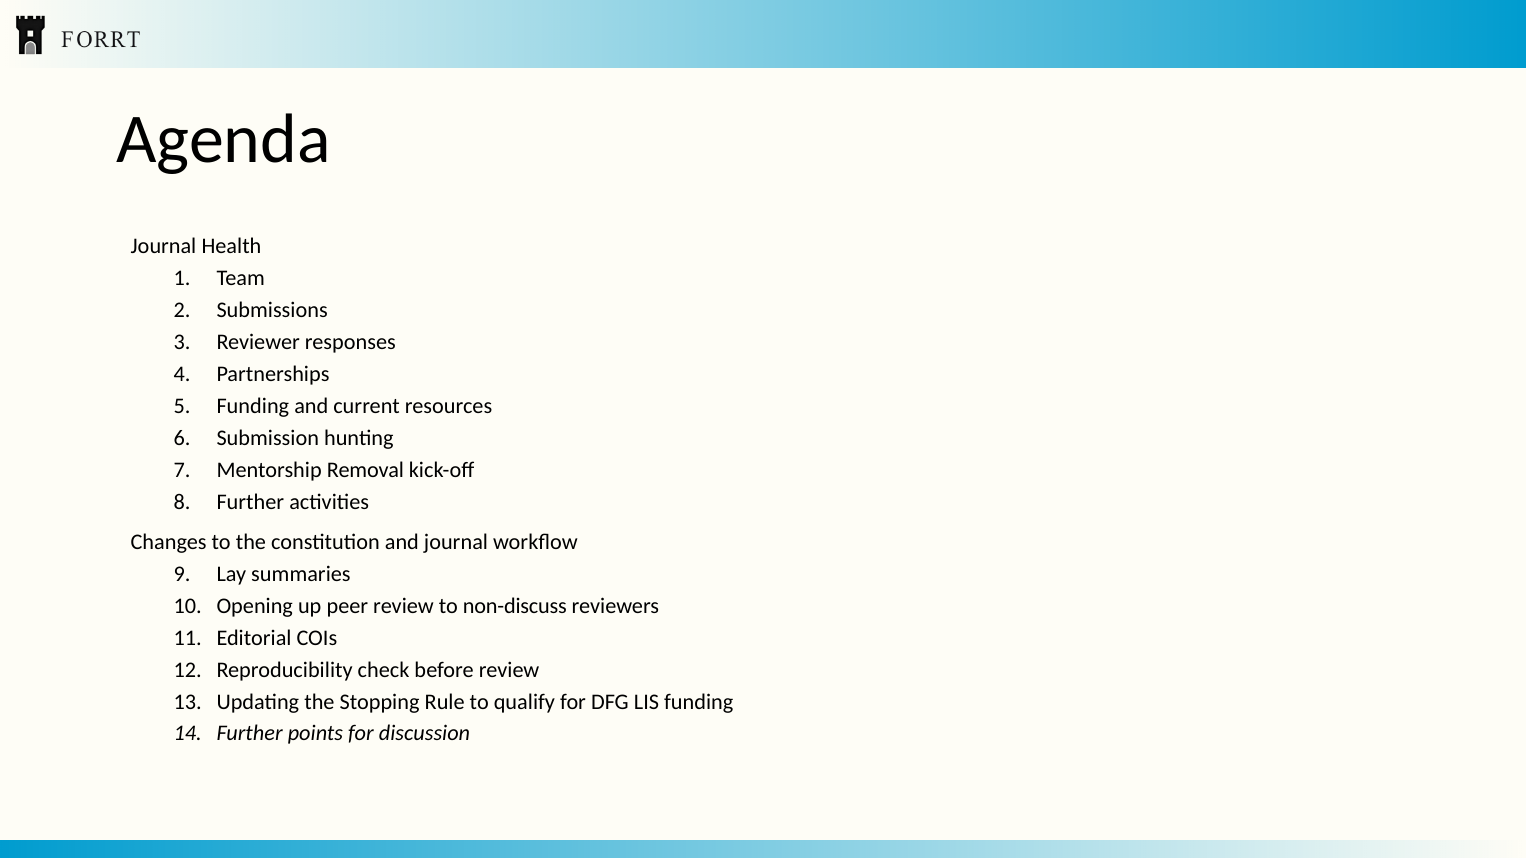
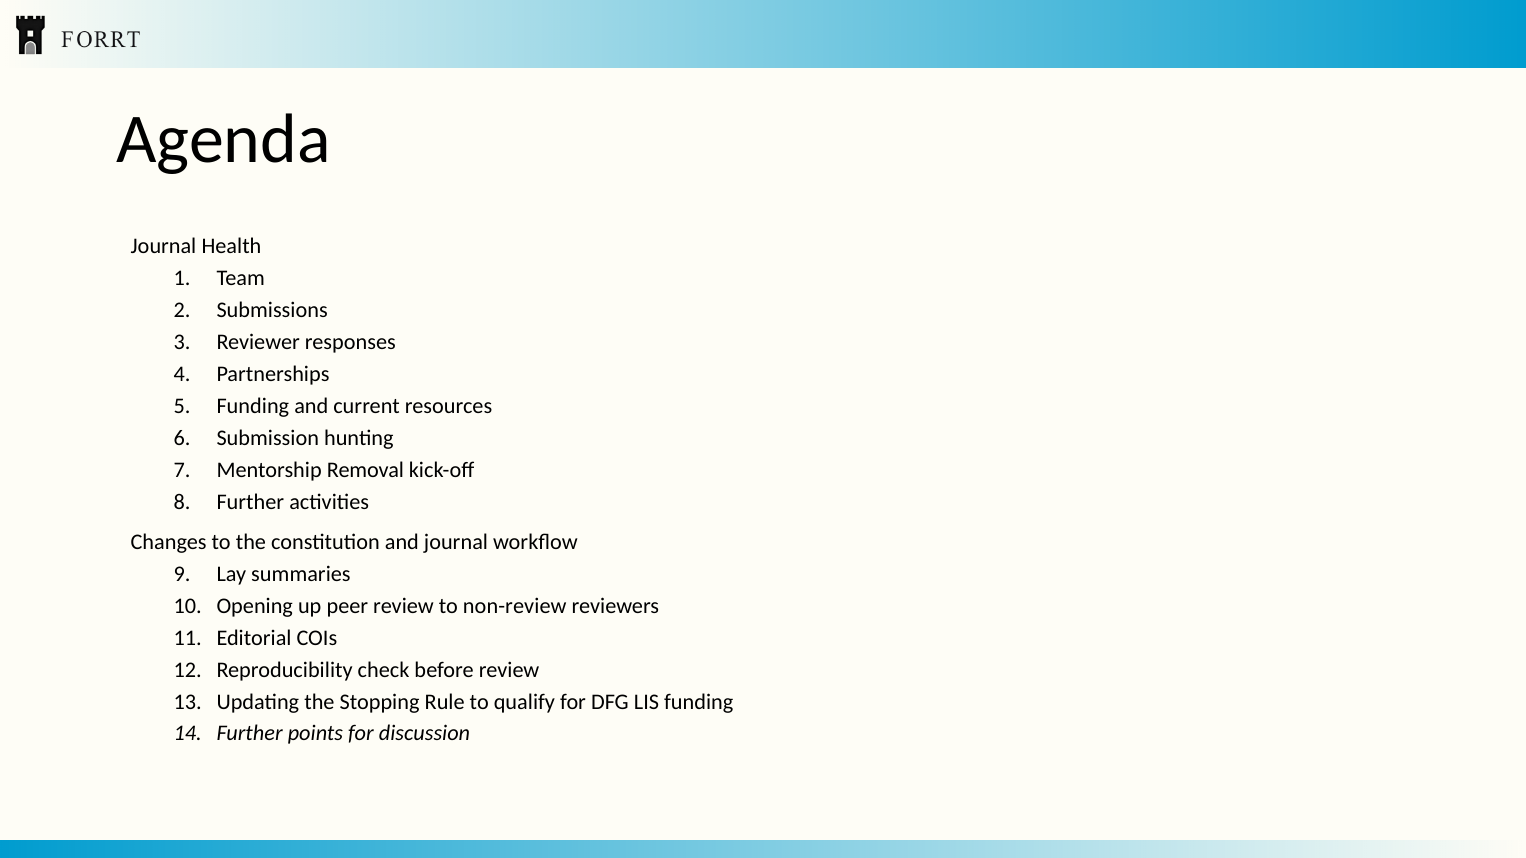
non-discuss: non-discuss -> non-review
